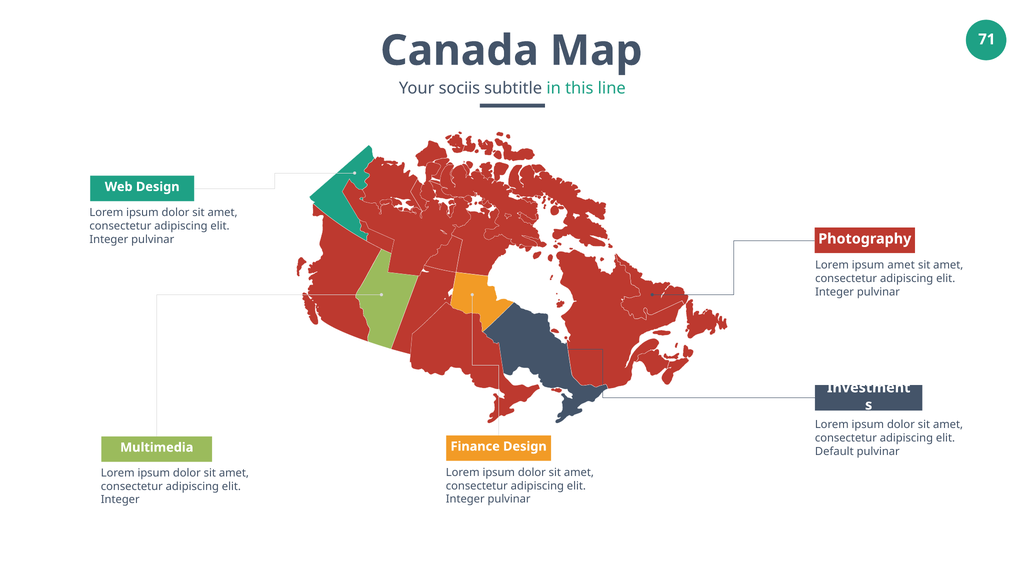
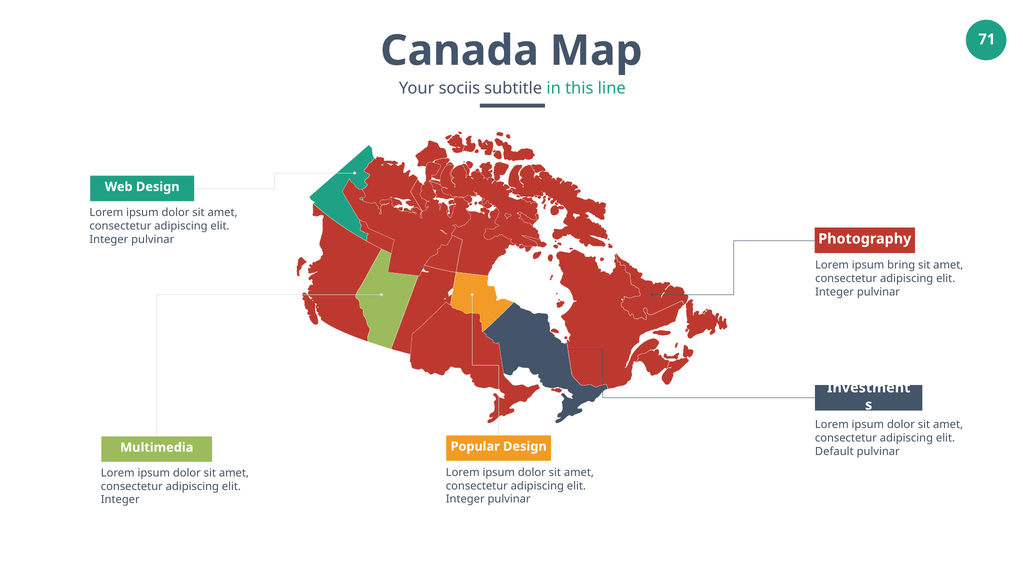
ipsum amet: amet -> bring
Finance: Finance -> Popular
